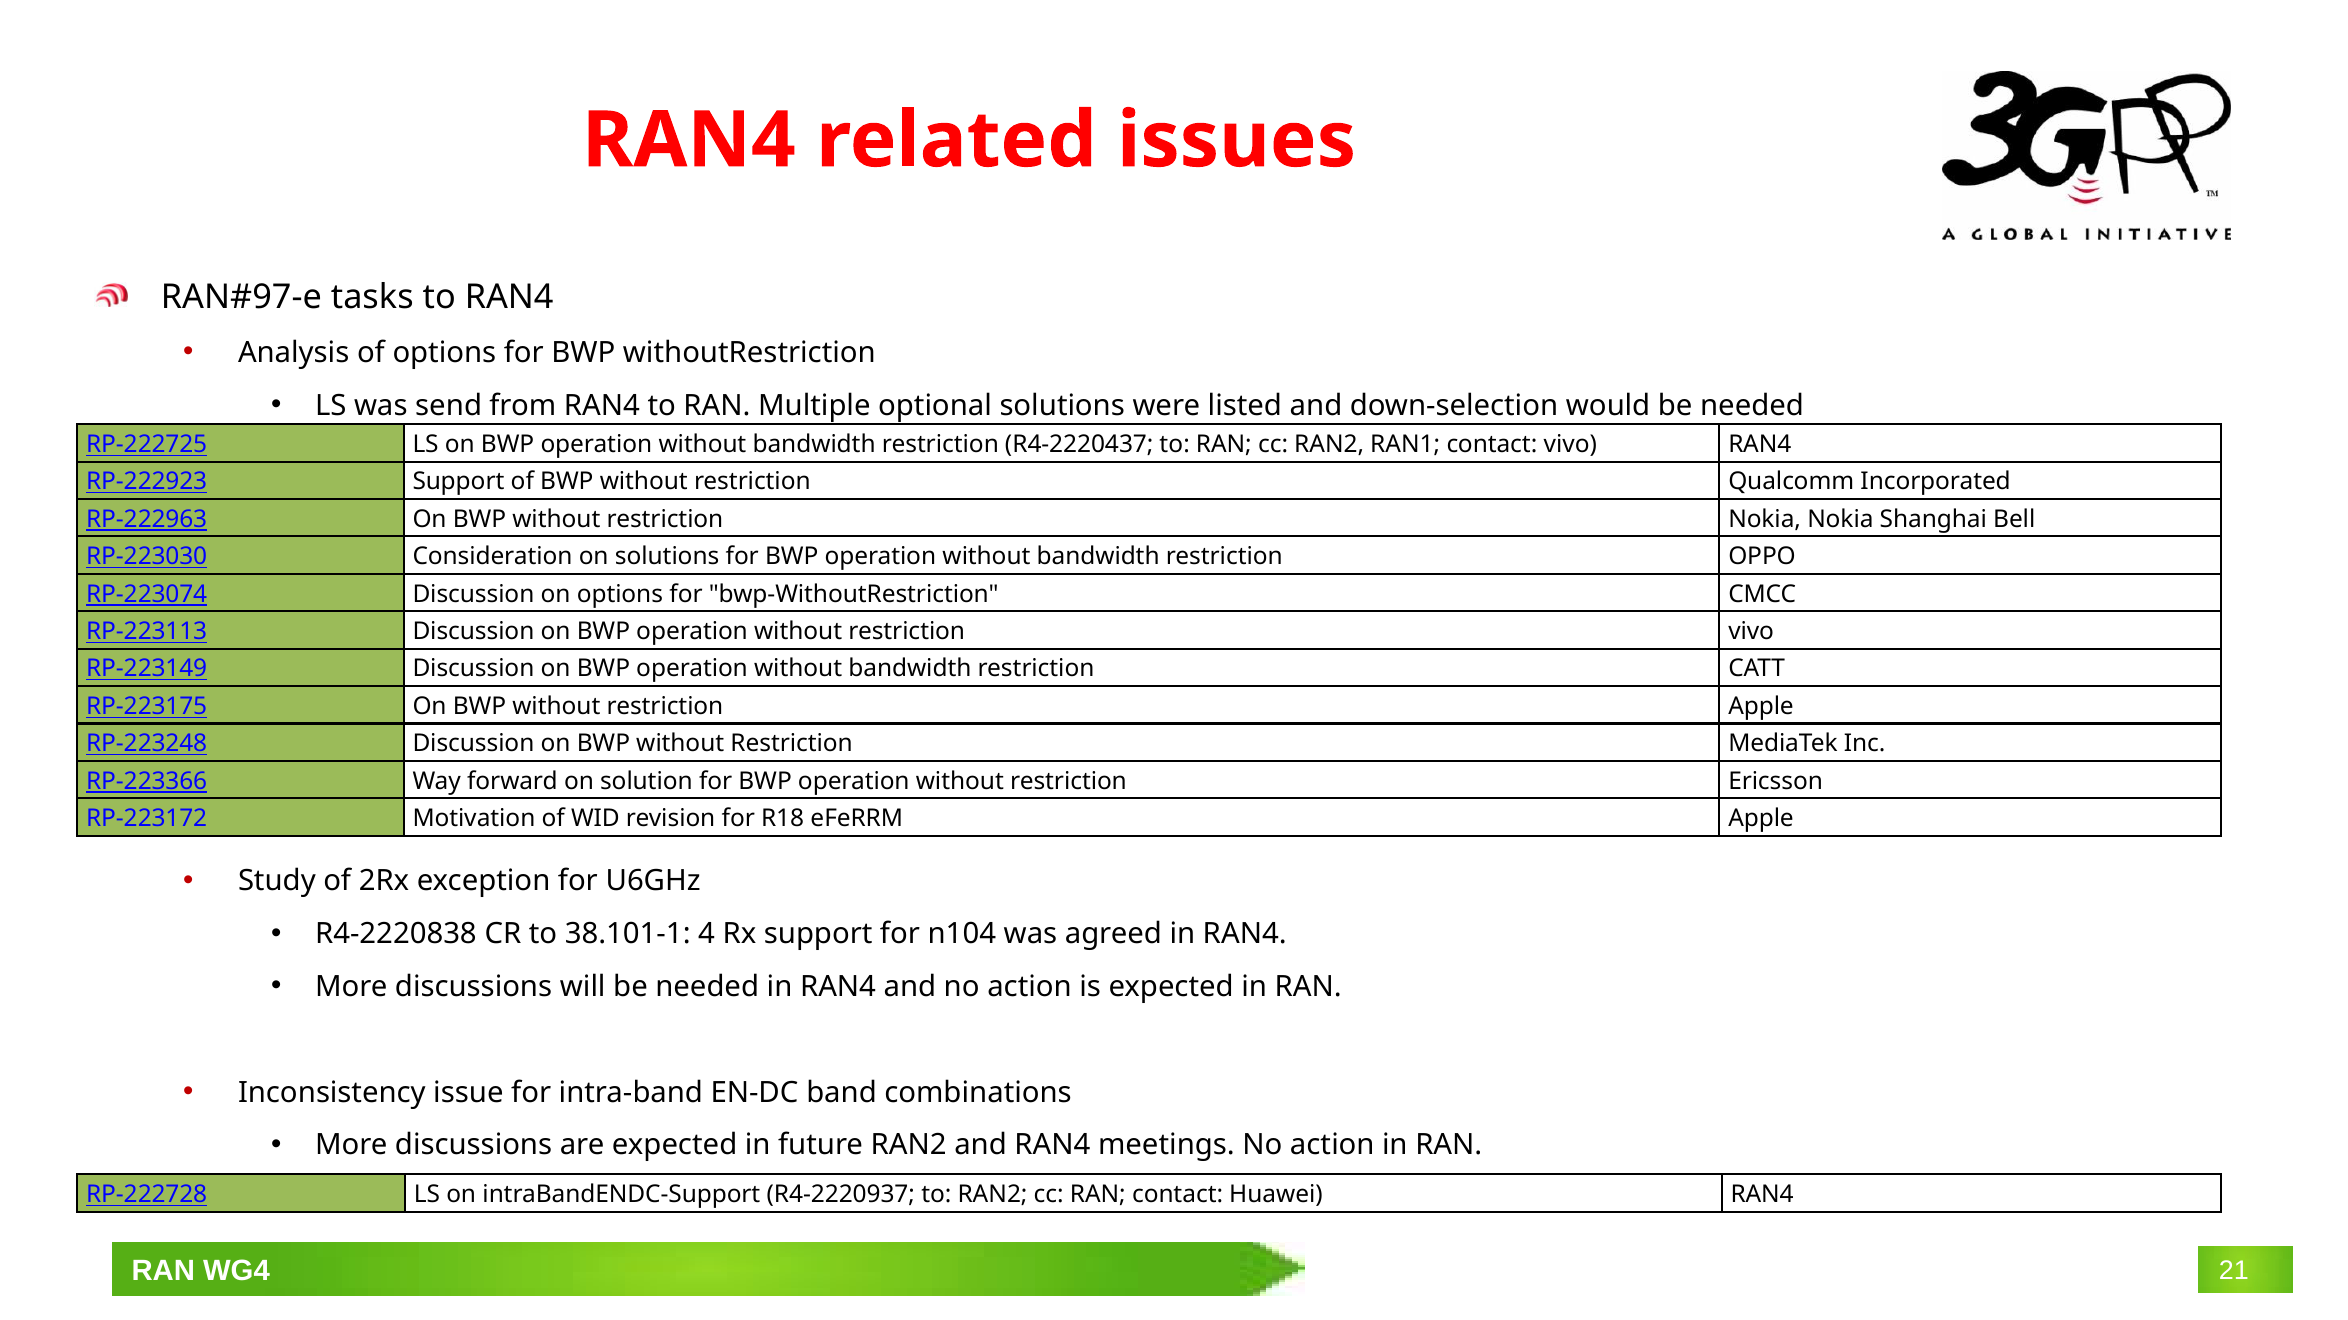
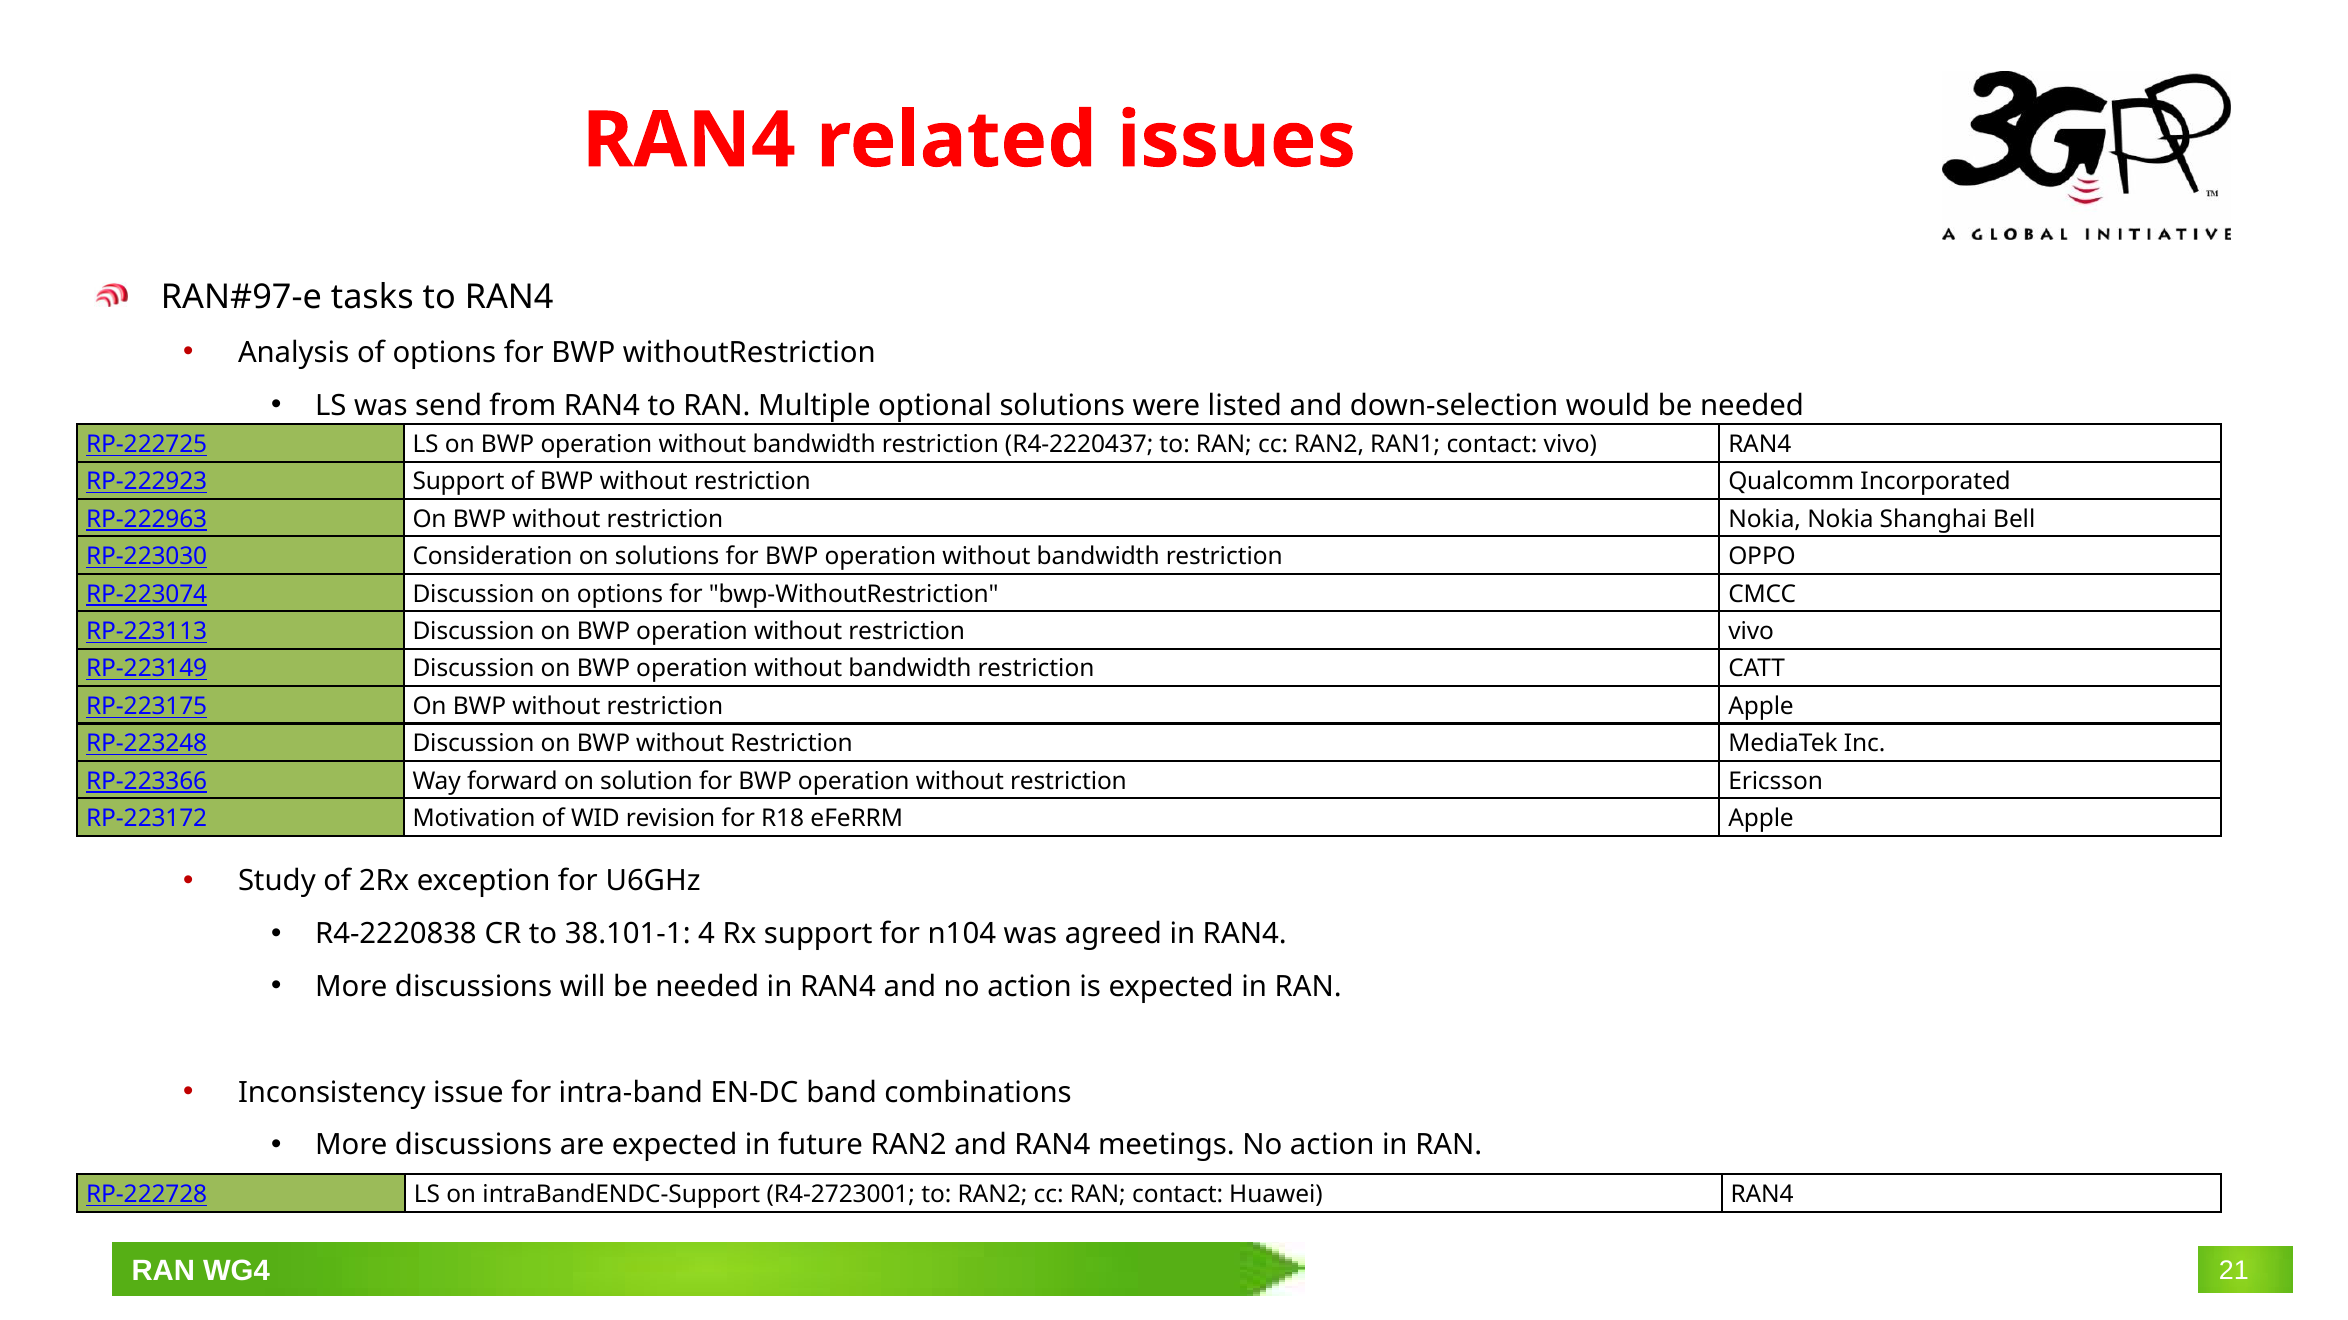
R4-2220937: R4-2220937 -> R4-2723001
